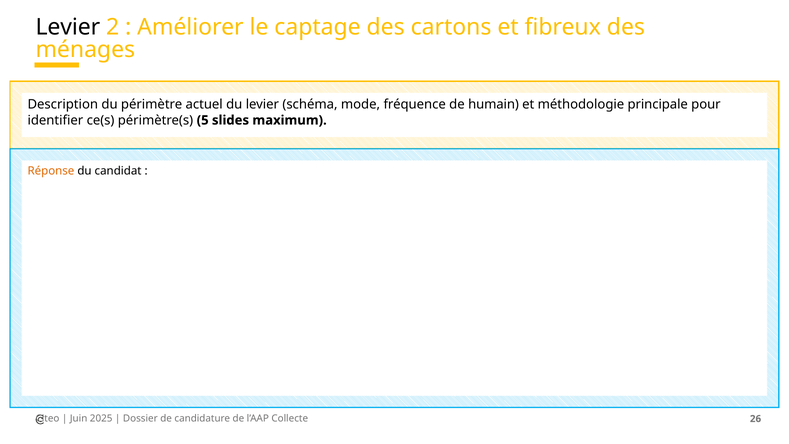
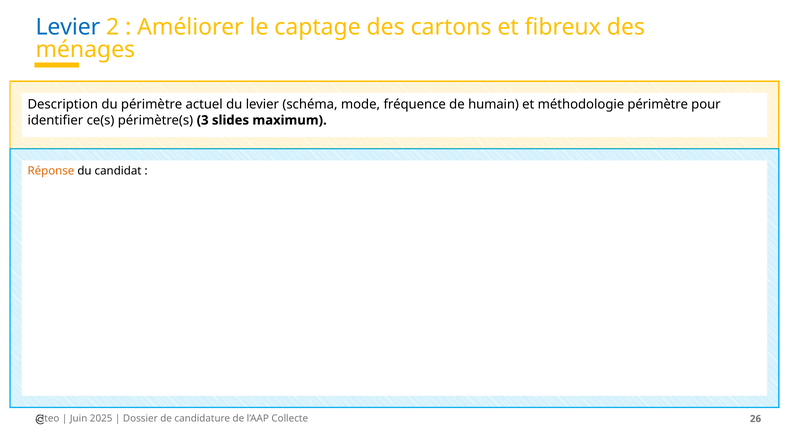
Levier at (68, 27) colour: black -> blue
méthodologie principale: principale -> périmètre
5: 5 -> 3
